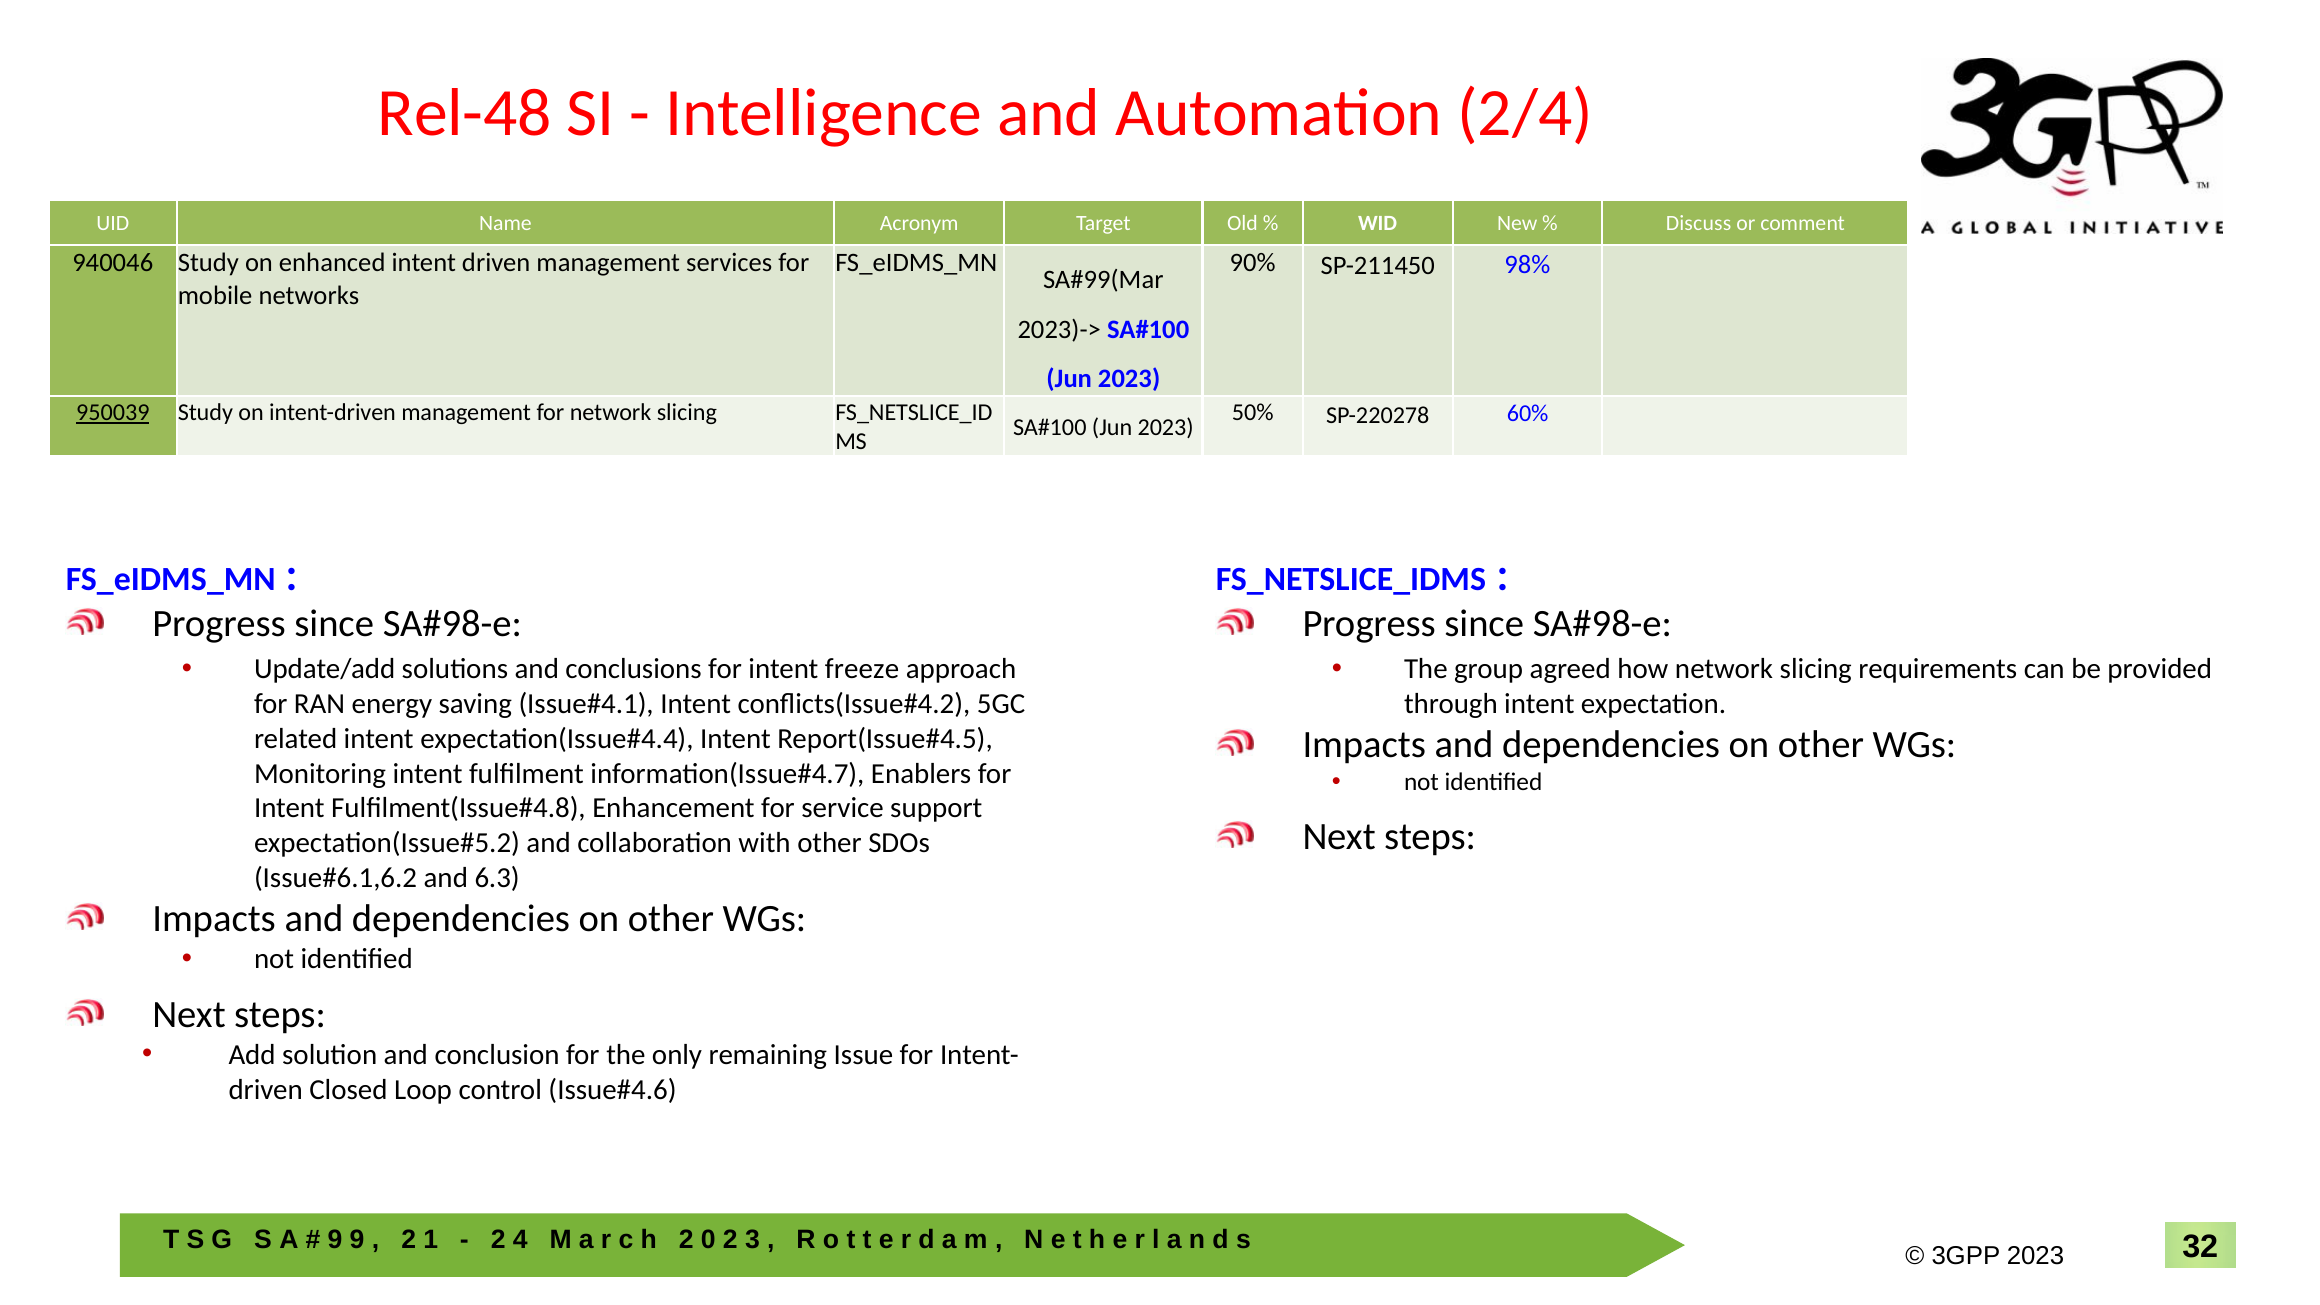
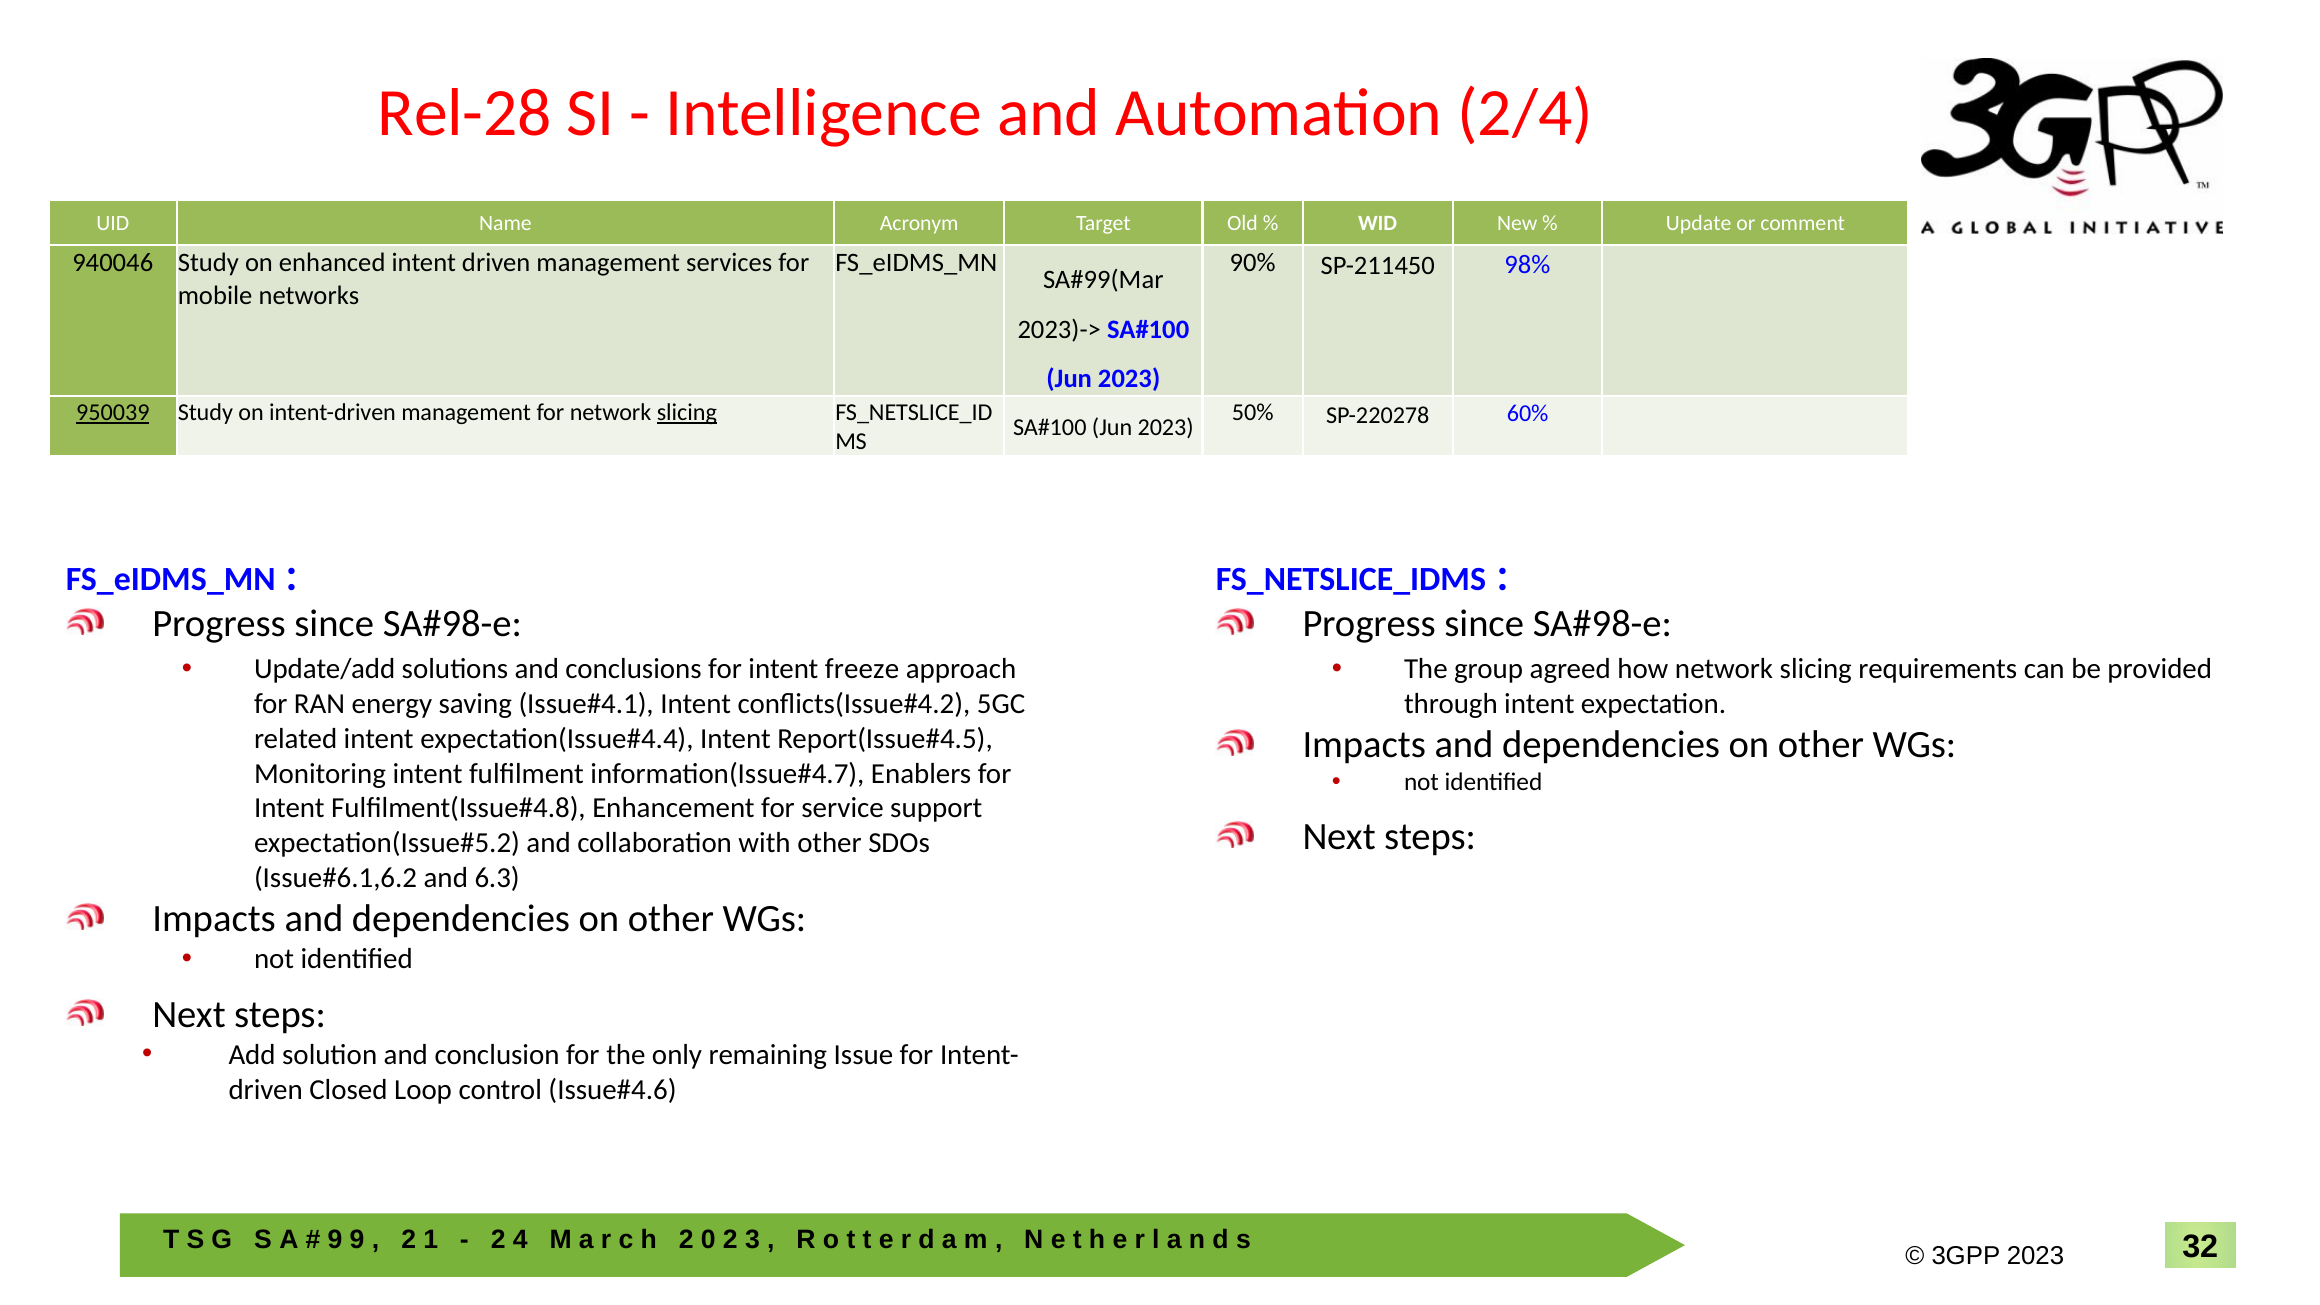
Rel-48: Rel-48 -> Rel-28
Discuss: Discuss -> Update
slicing at (687, 412) underline: none -> present
